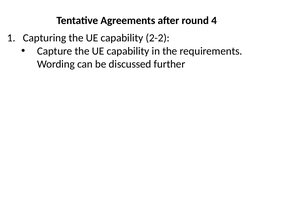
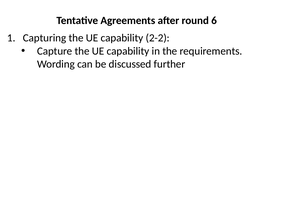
4: 4 -> 6
